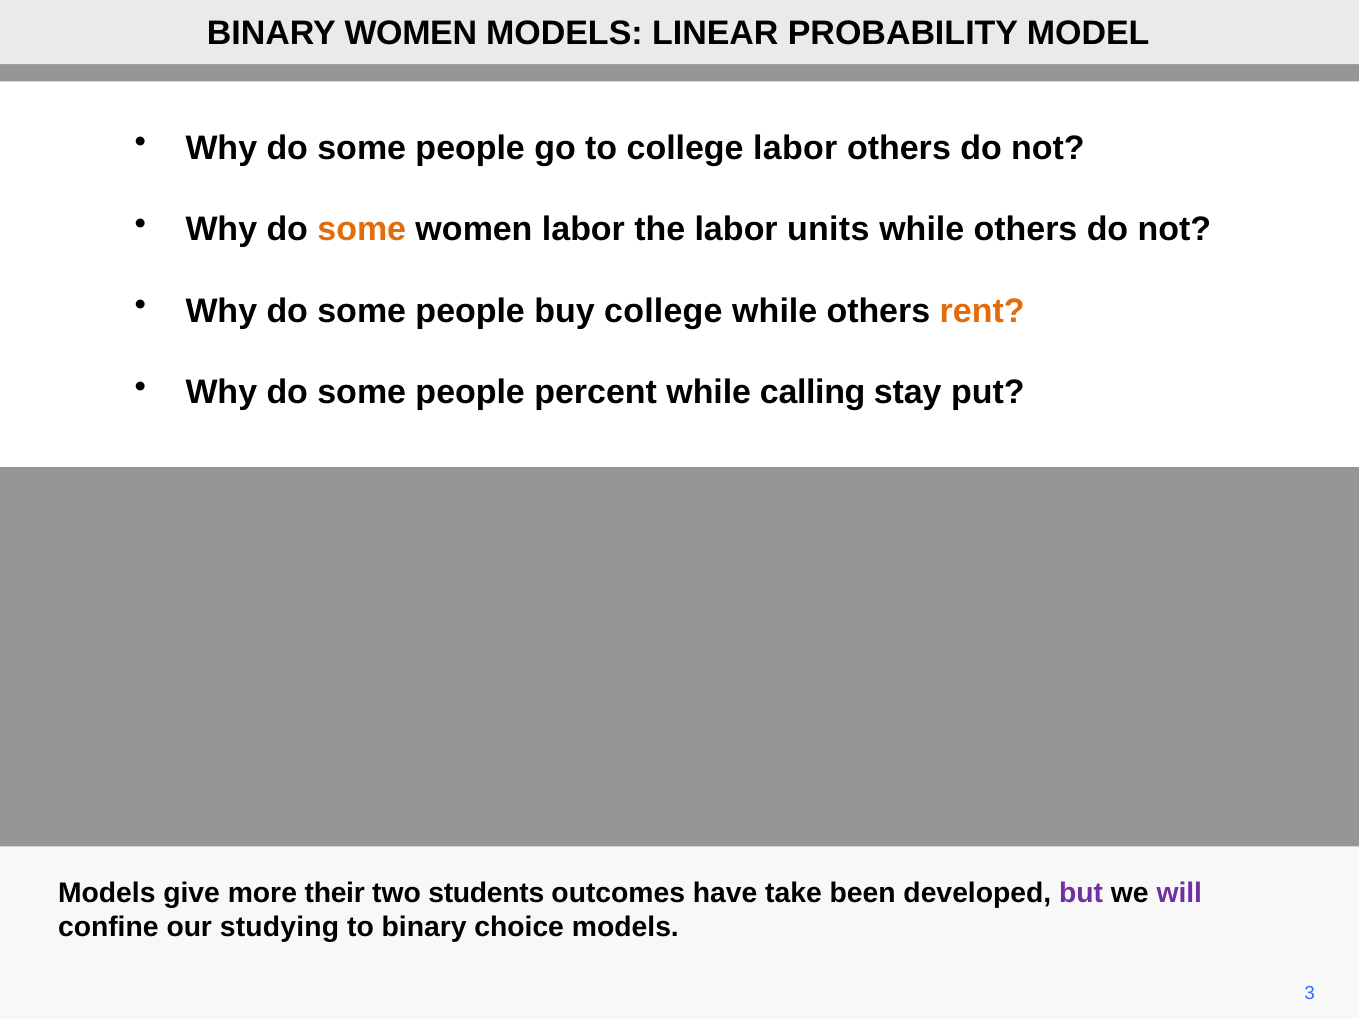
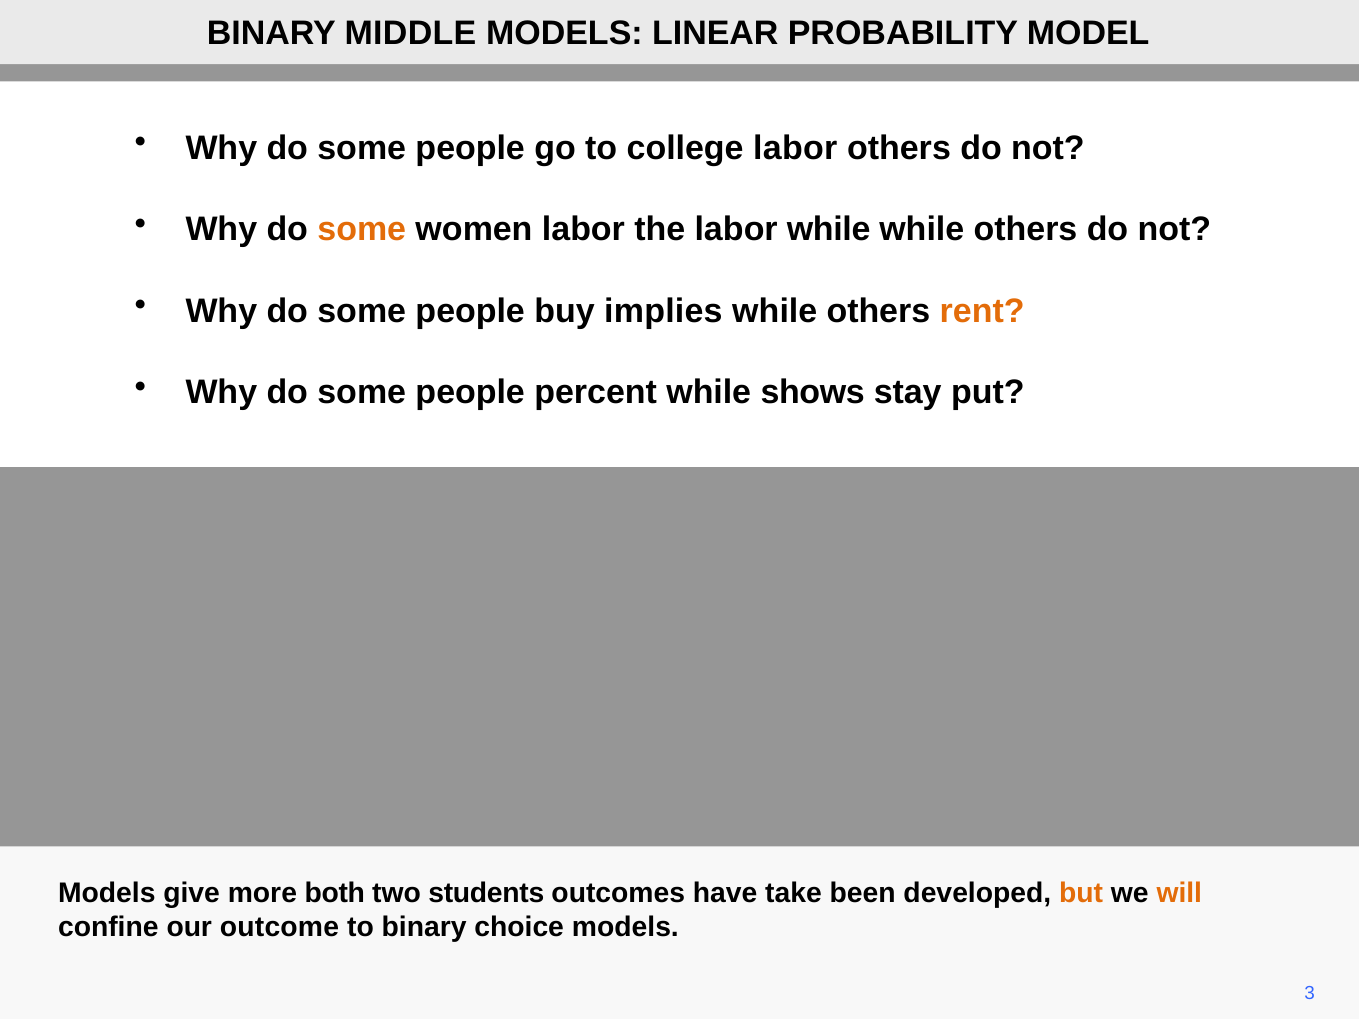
BINARY WOMEN: WOMEN -> MIDDLE
labor units: units -> while
buy college: college -> implies
calling: calling -> shows
their: their -> both
but colour: purple -> orange
will colour: purple -> orange
studying: studying -> outcome
